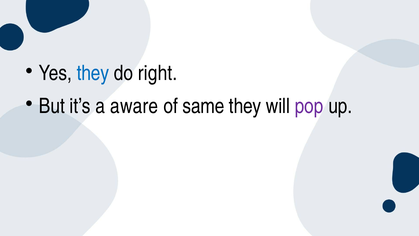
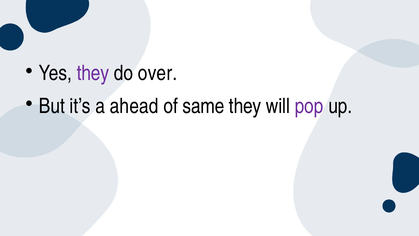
they at (93, 73) colour: blue -> purple
right: right -> over
aware: aware -> ahead
